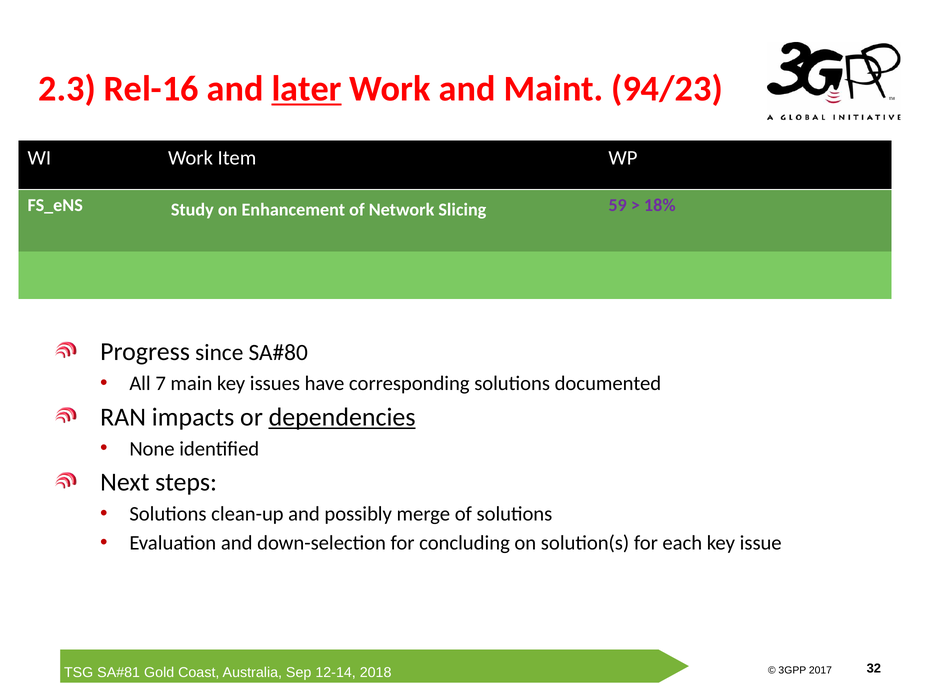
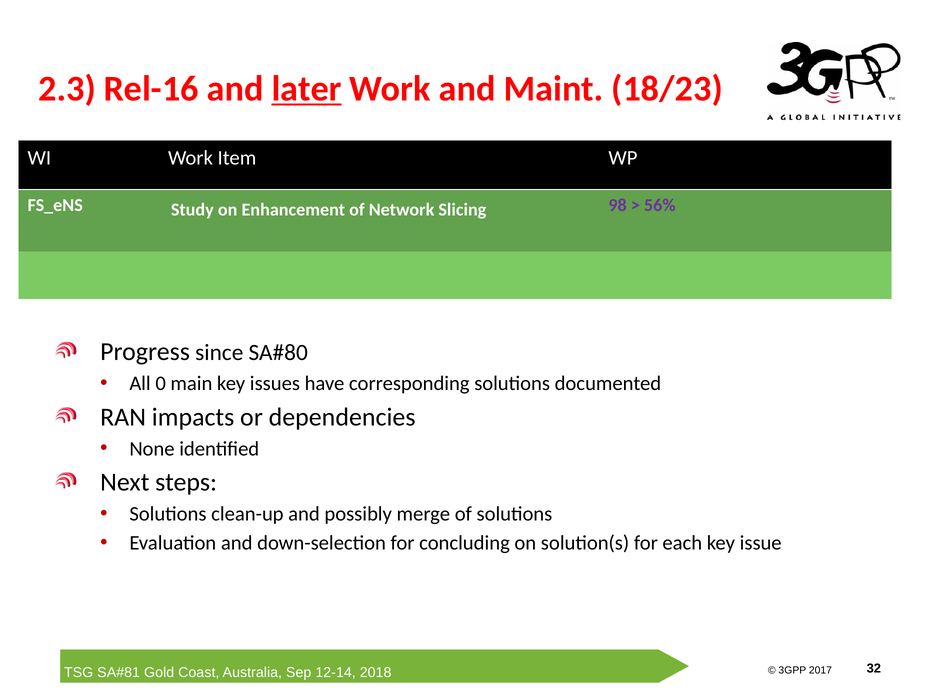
94/23: 94/23 -> 18/23
59: 59 -> 98
18%: 18% -> 56%
7: 7 -> 0
dependencies underline: present -> none
